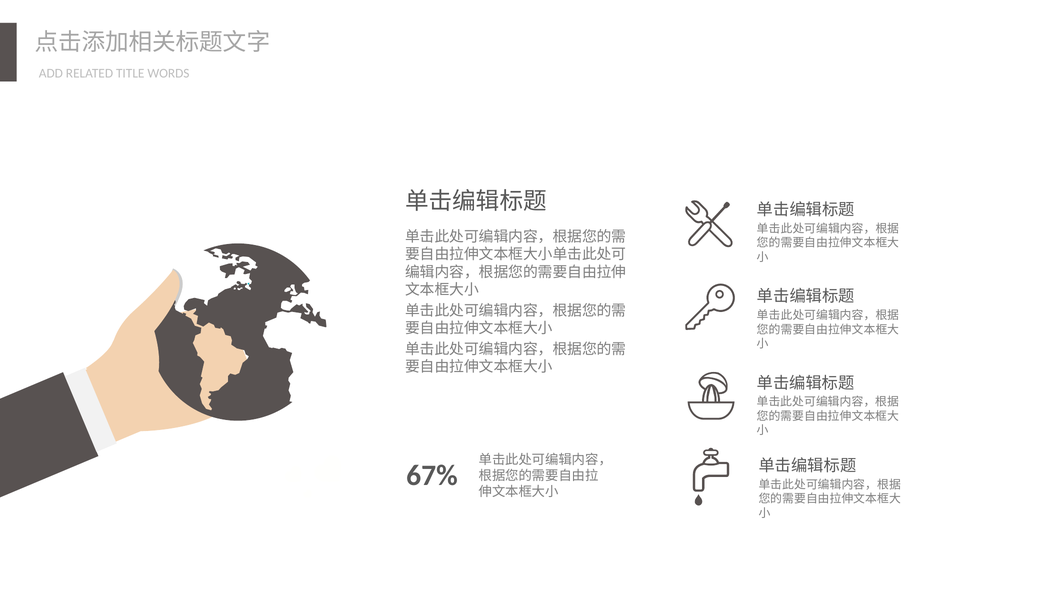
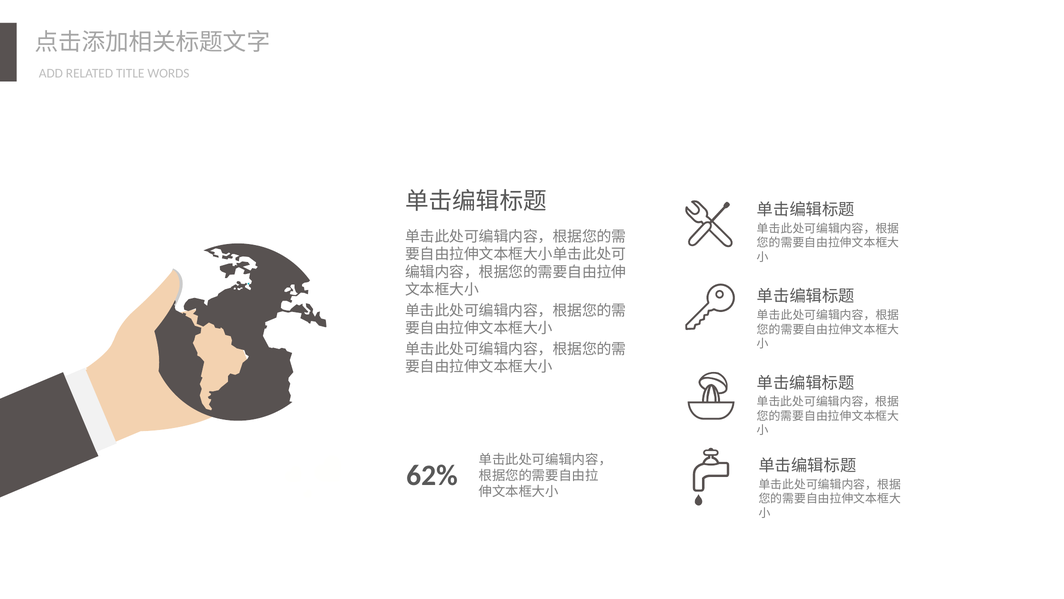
67%: 67% -> 62%
